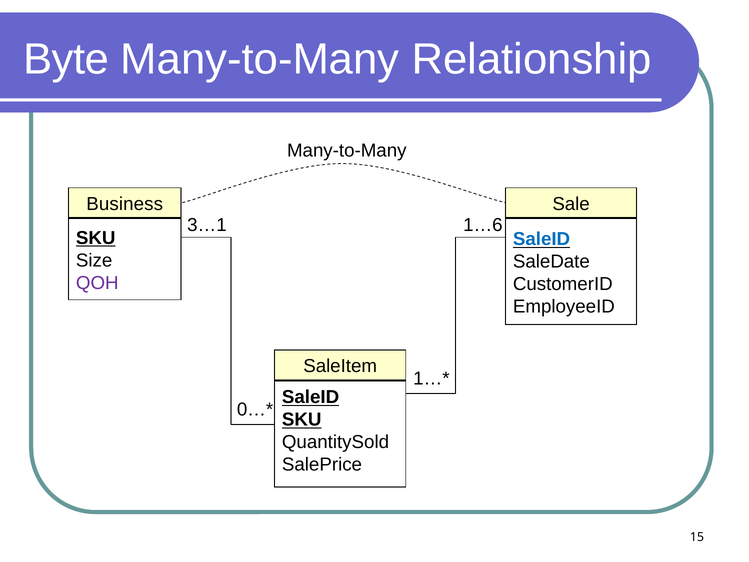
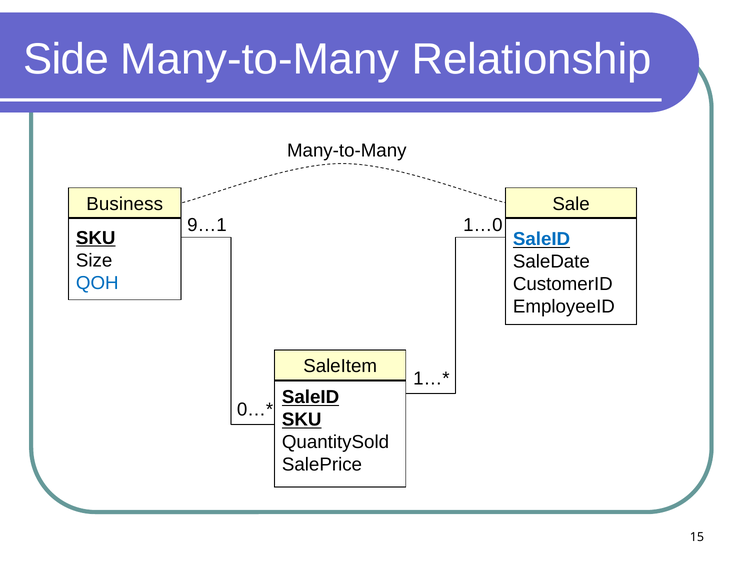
Byte: Byte -> Side
3…1: 3…1 -> 9…1
1…6: 1…6 -> 1…0
QOH colour: purple -> blue
